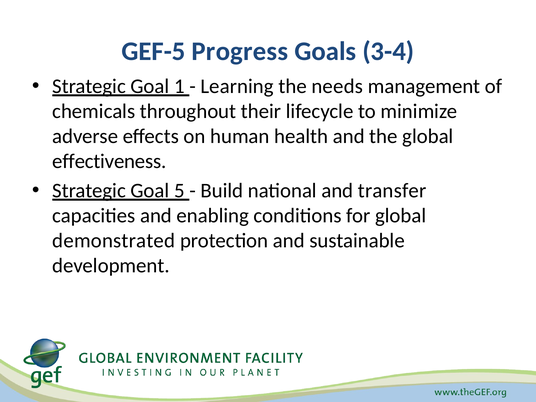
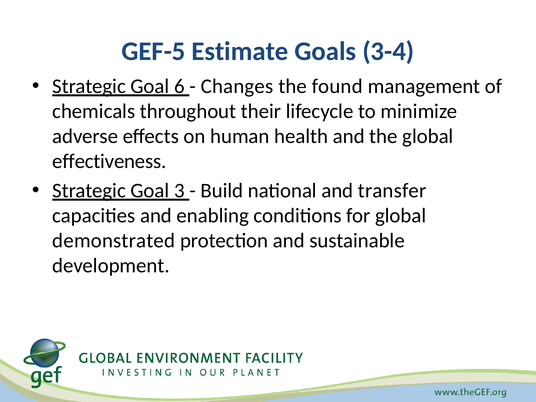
Progress: Progress -> Estimate
1: 1 -> 6
Learning: Learning -> Changes
needs: needs -> found
5: 5 -> 3
